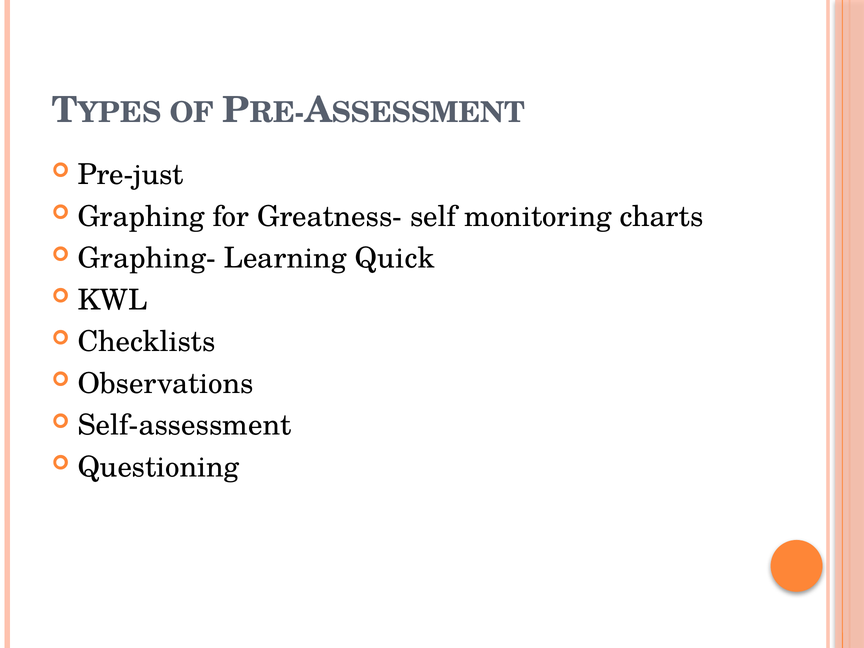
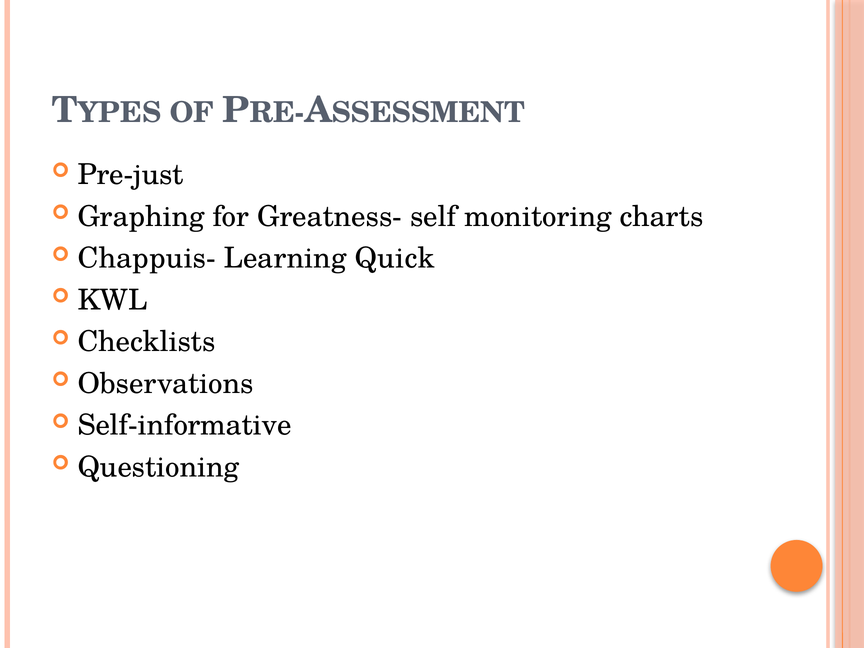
Graphing-: Graphing- -> Chappuis-
Self-assessment: Self-assessment -> Self-informative
